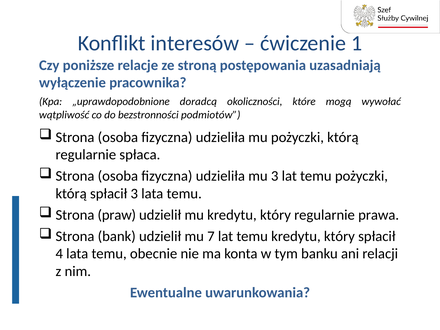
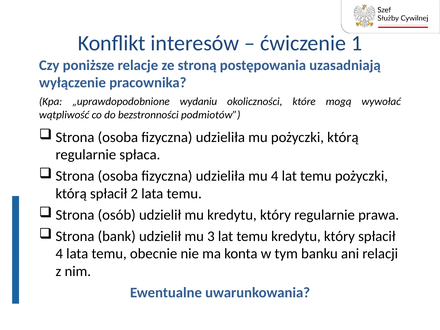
doradcą: doradcą -> wydaniu
mu 3: 3 -> 4
spłacił 3: 3 -> 2
praw: praw -> osób
7: 7 -> 3
